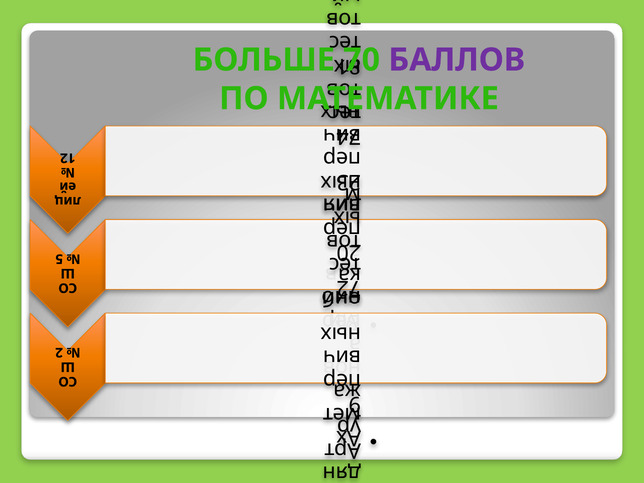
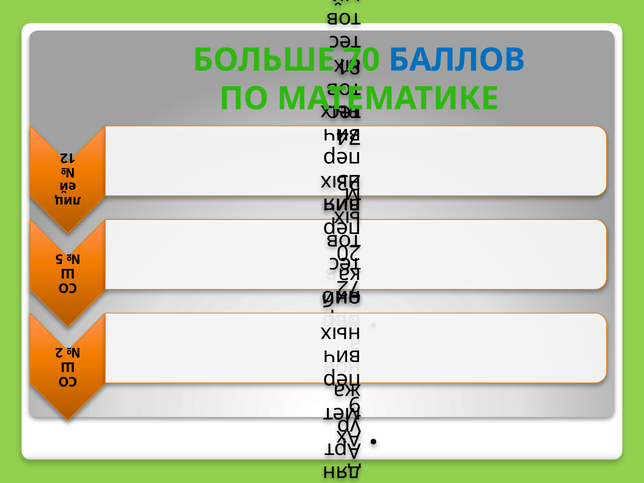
БАЛЛОВ colour: purple -> blue
